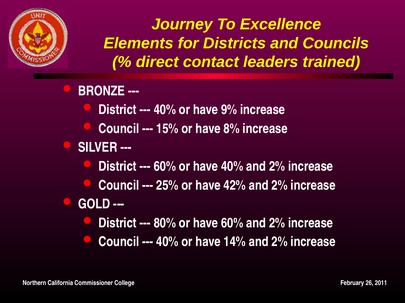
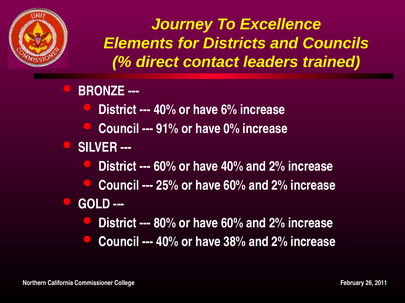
9%: 9% -> 6%
15%: 15% -> 91%
8%: 8% -> 0%
25% or have 42%: 42% -> 60%
14%: 14% -> 38%
